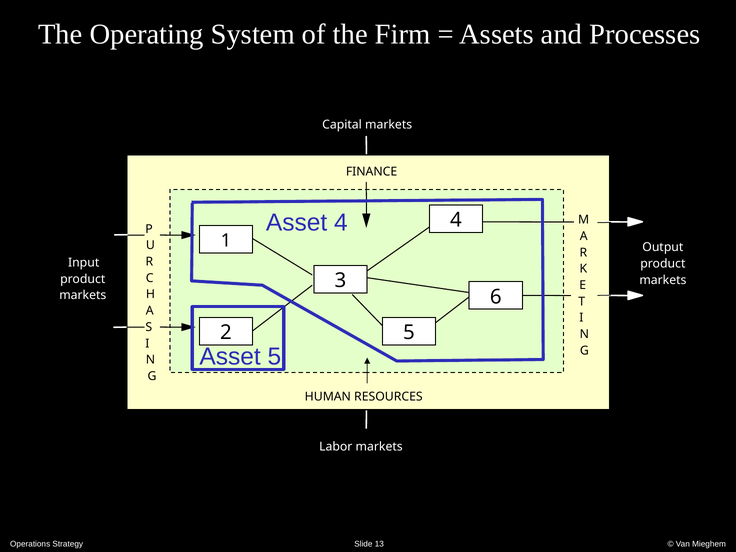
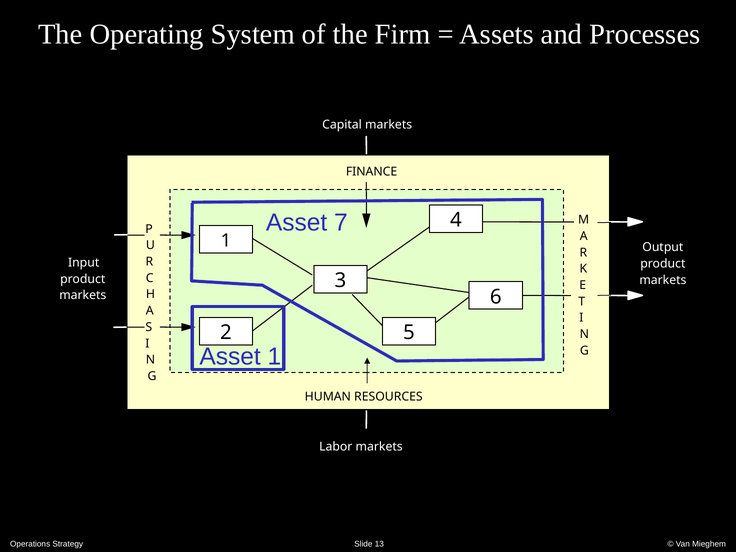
Asset 4: 4 -> 7
Asset 5: 5 -> 1
